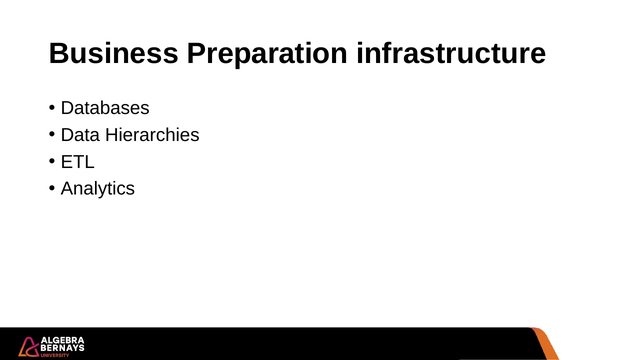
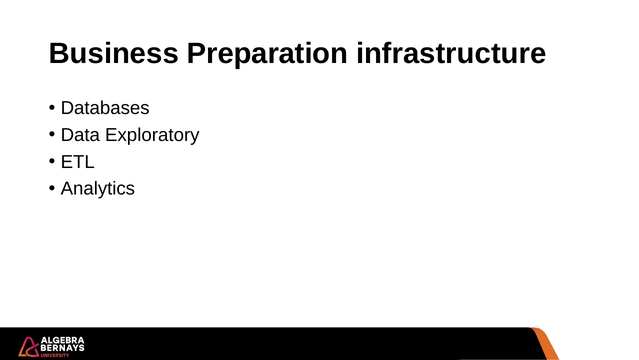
Hierarchies: Hierarchies -> Exploratory
